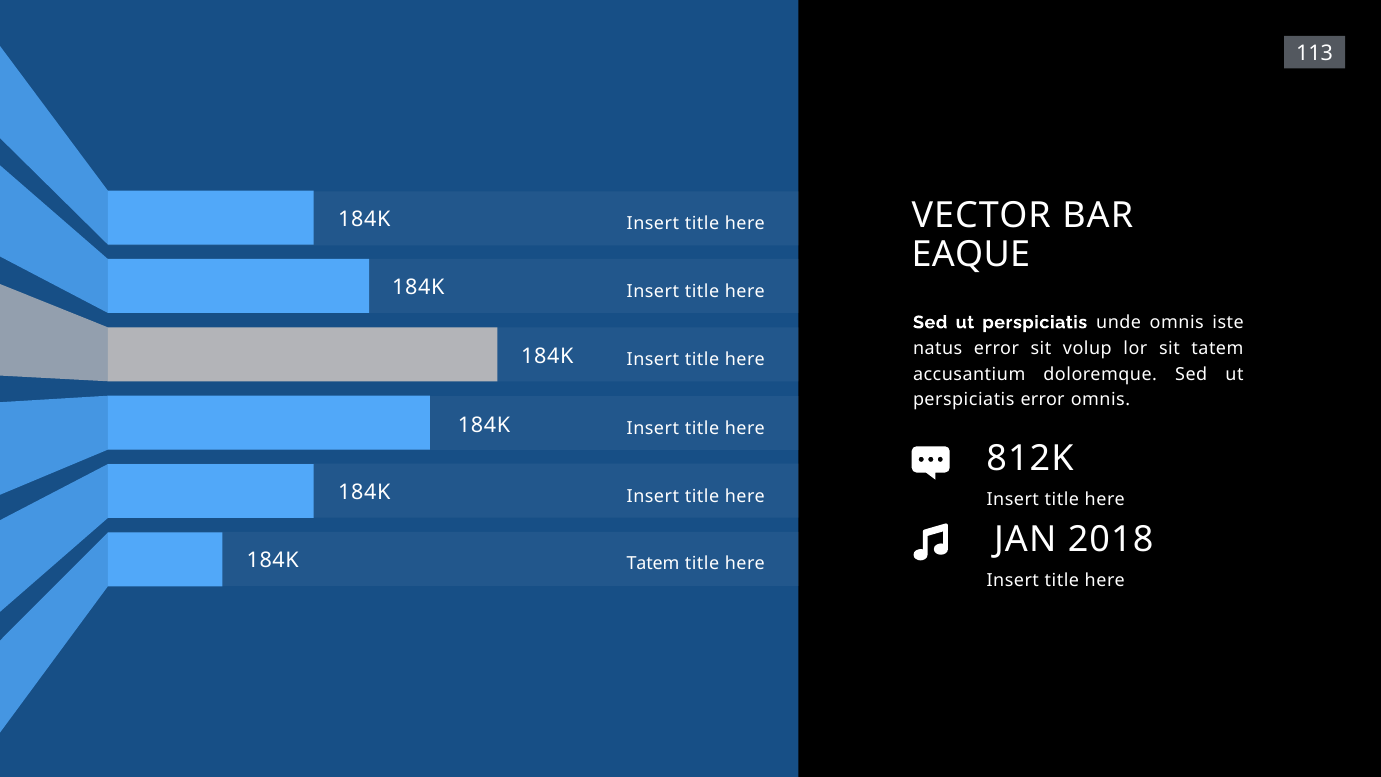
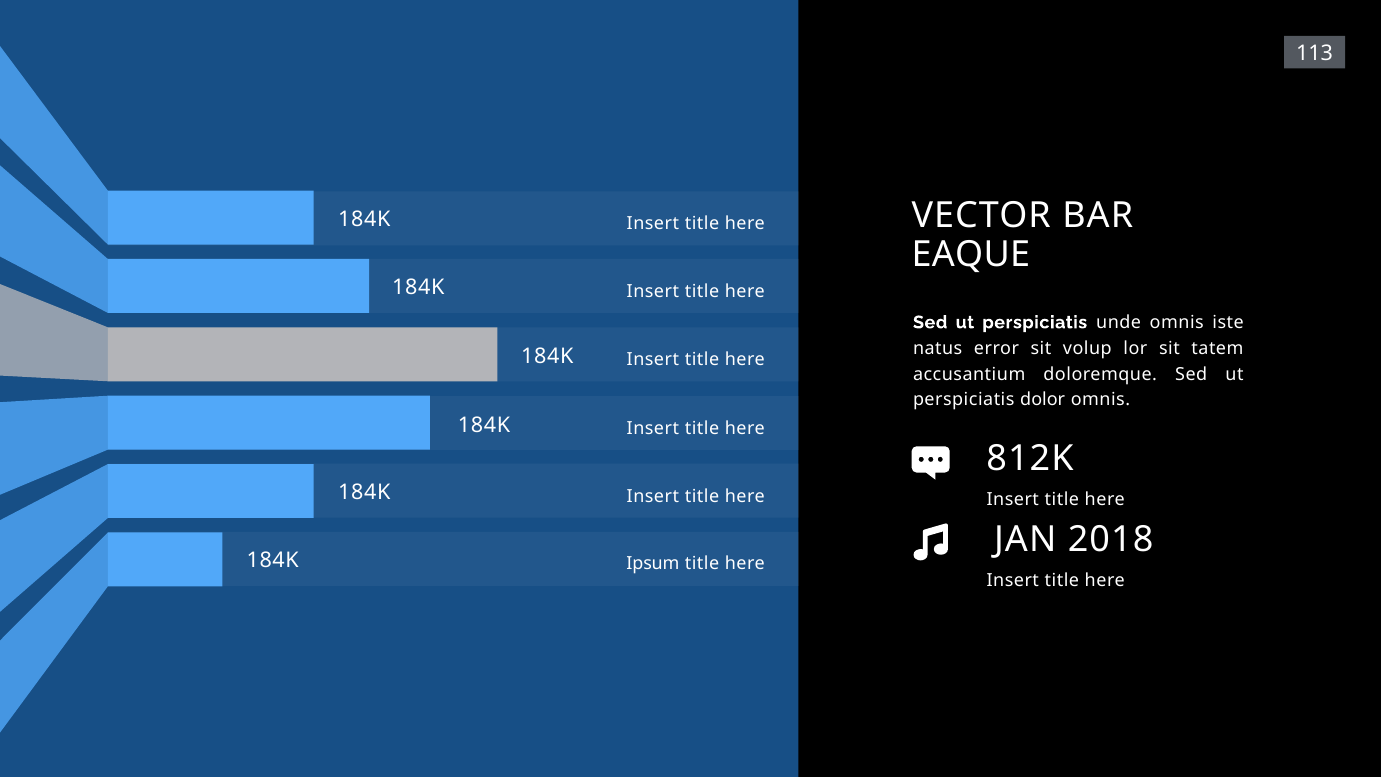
perspiciatis error: error -> dolor
Tatem at (653, 564): Tatem -> Ipsum
